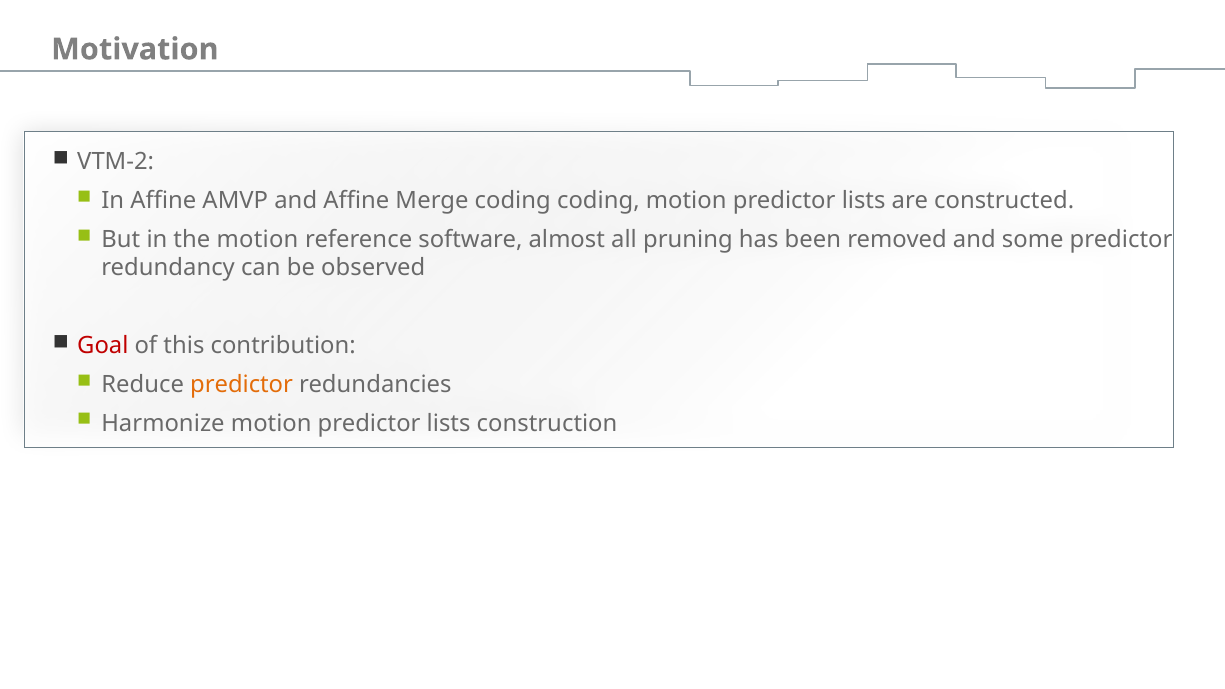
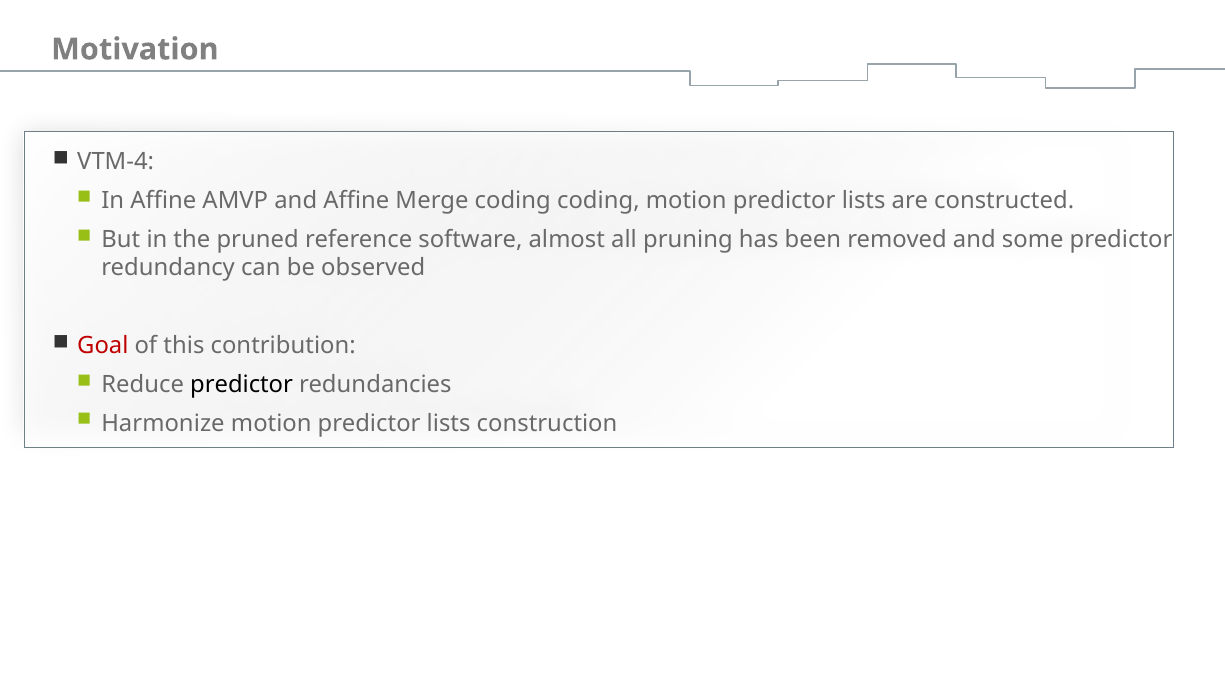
VTM-2: VTM-2 -> VTM-4
the motion: motion -> pruned
predictor at (242, 384) colour: orange -> black
